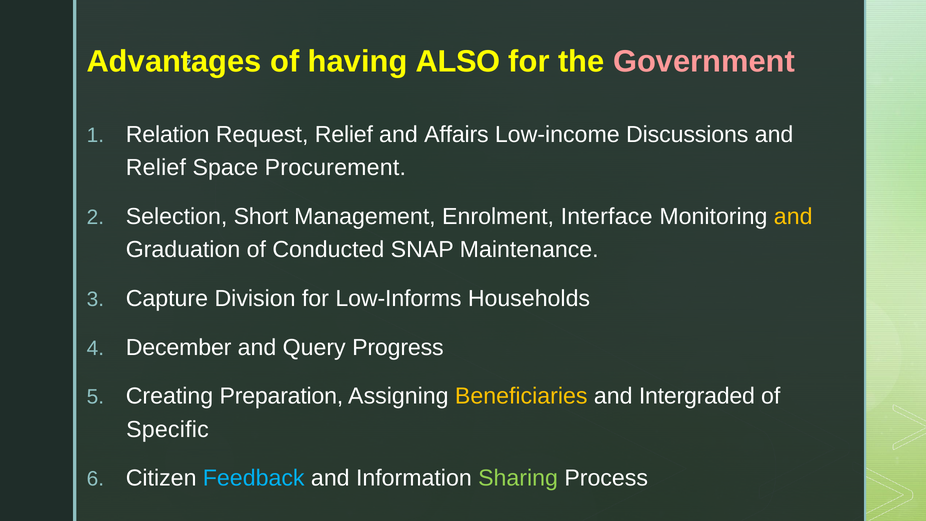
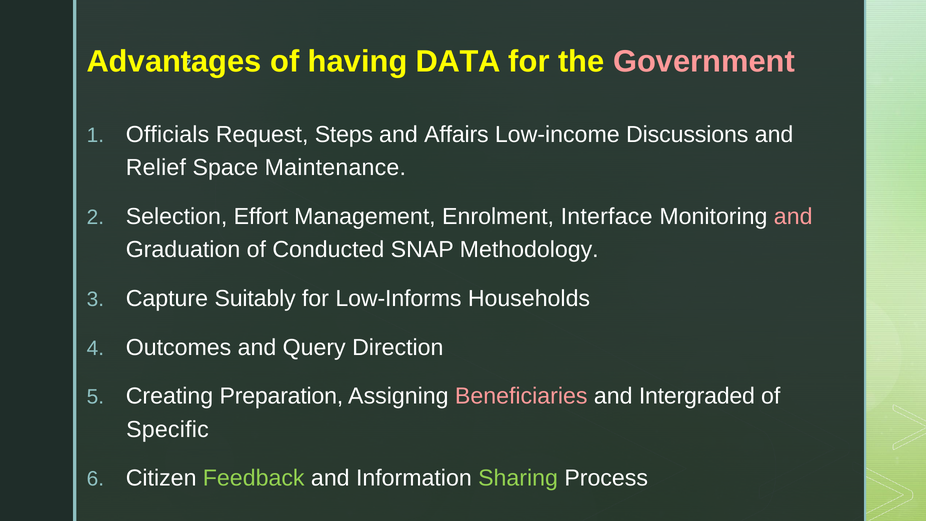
ALSO: ALSO -> DATA
Relation: Relation -> Officials
Request Relief: Relief -> Steps
Procurement: Procurement -> Maintenance
Short: Short -> Effort
and at (793, 216) colour: yellow -> pink
Maintenance: Maintenance -> Methodology
Division: Division -> Suitably
December: December -> Outcomes
Progress: Progress -> Direction
Beneficiaries colour: yellow -> pink
Feedback colour: light blue -> light green
